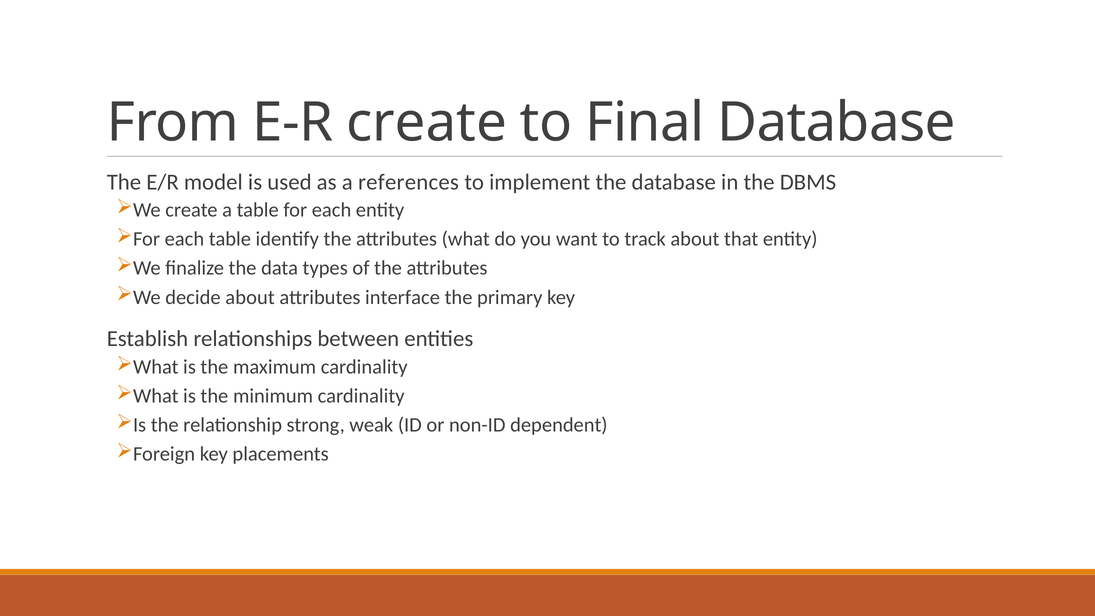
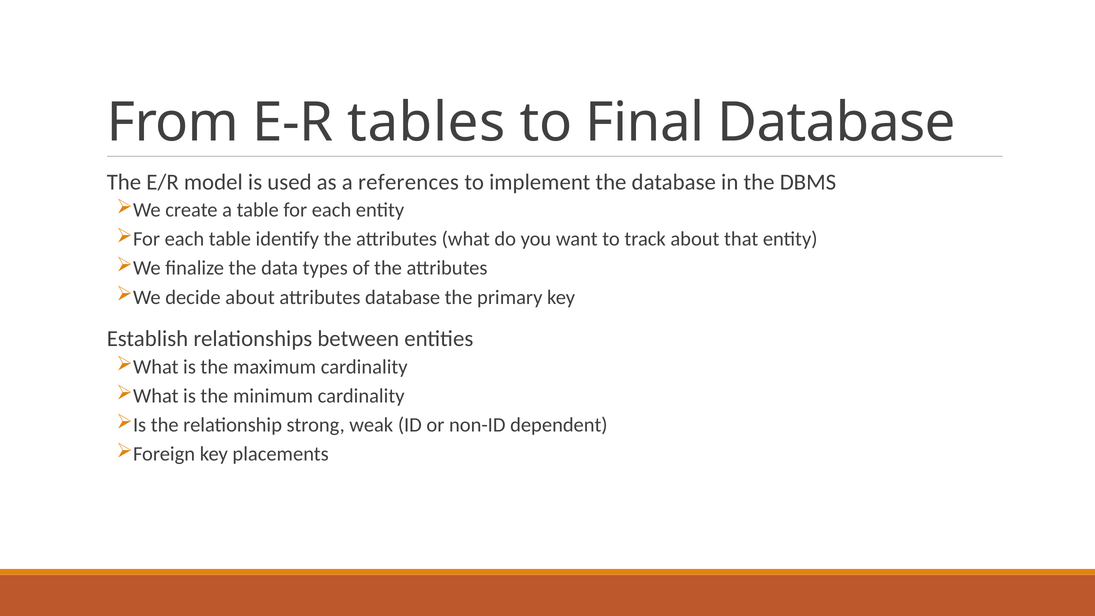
E-R create: create -> tables
attributes interface: interface -> database
